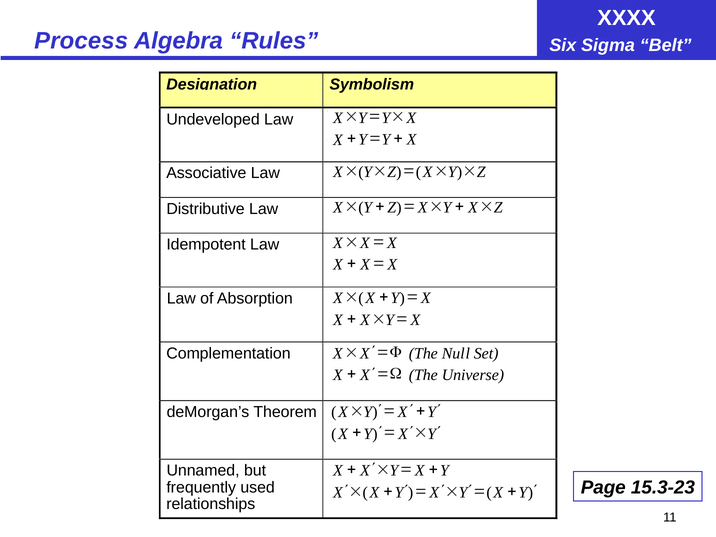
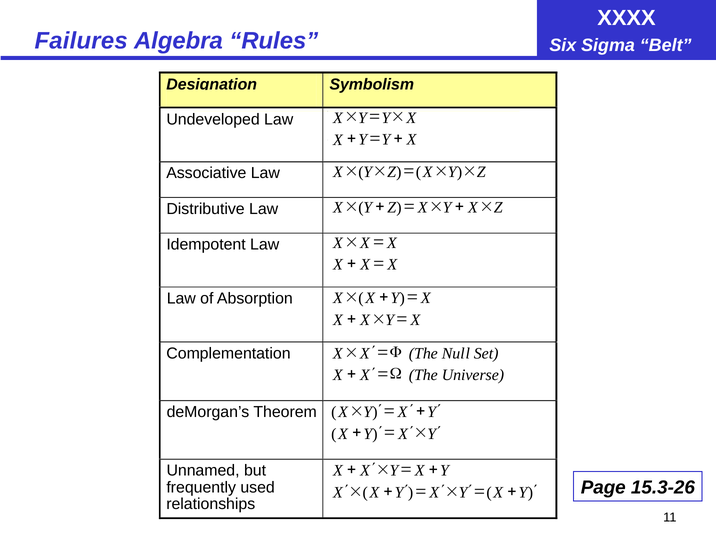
Process: Process -> Failures
15.3-23: 15.3-23 -> 15.3-26
